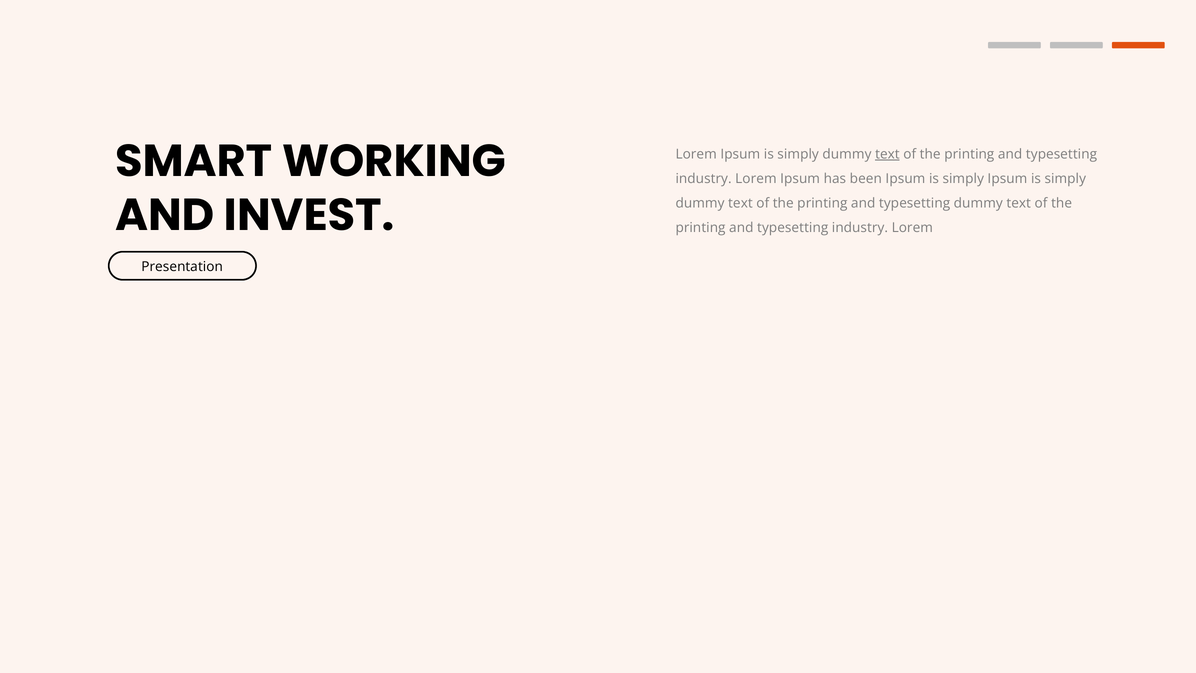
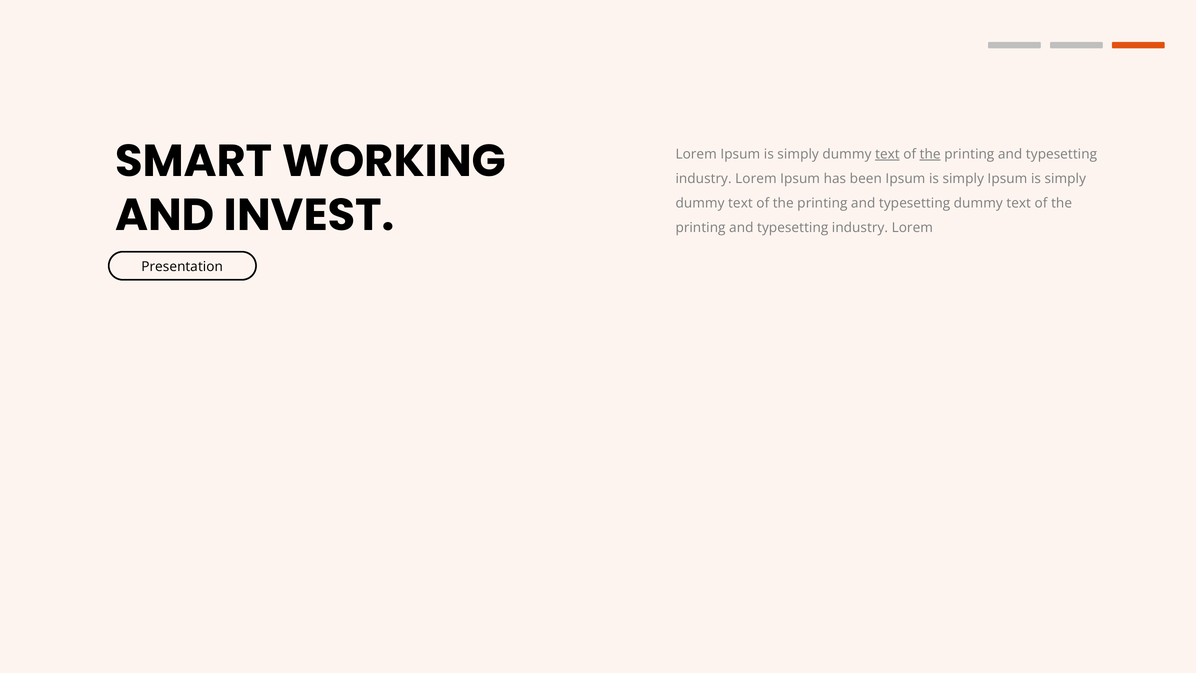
the at (930, 154) underline: none -> present
